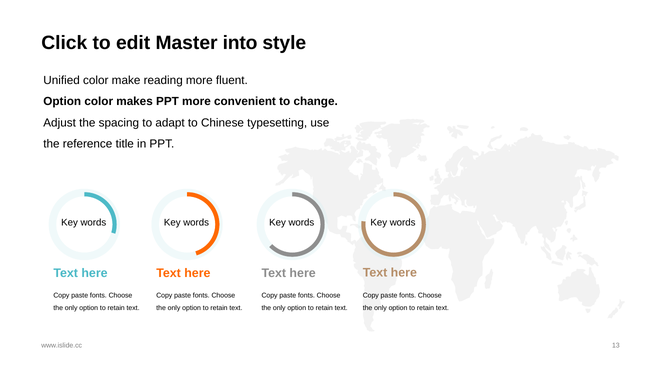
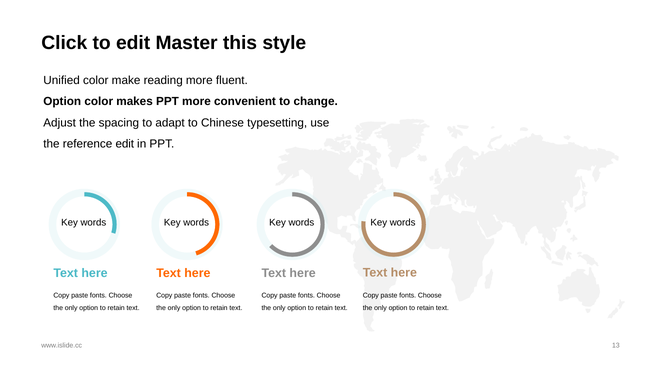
into: into -> this
reference title: title -> edit
